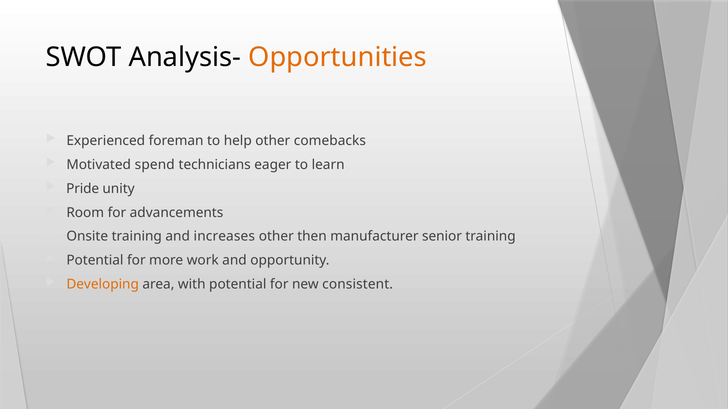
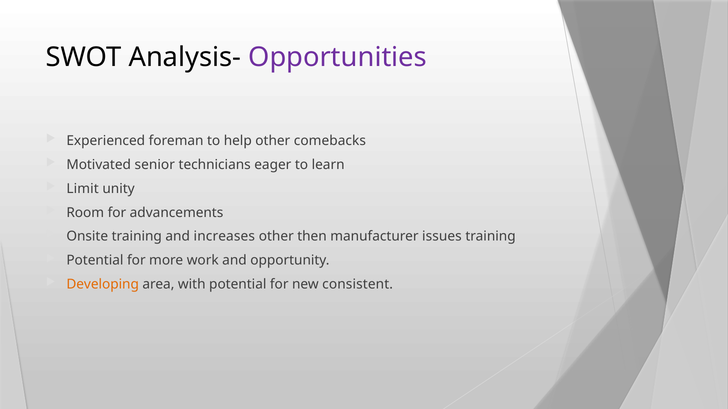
Opportunities colour: orange -> purple
spend: spend -> senior
Pride: Pride -> Limit
senior: senior -> issues
